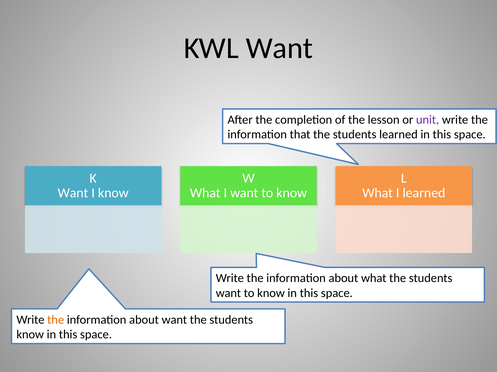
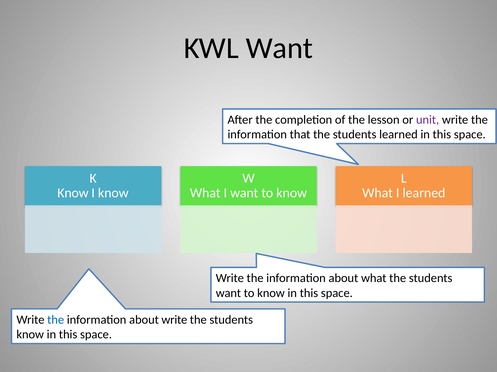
Want at (73, 193): Want -> Know
the at (56, 320) colour: orange -> blue
about want: want -> write
